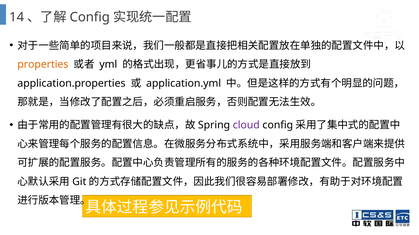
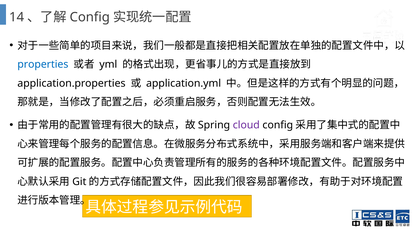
properties colour: orange -> blue
